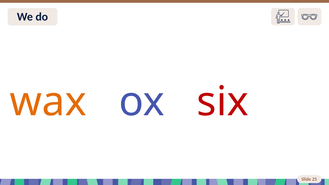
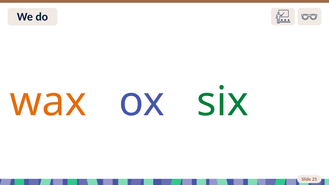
six colour: red -> green
